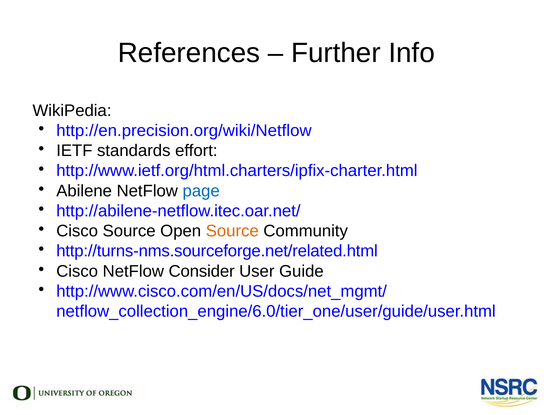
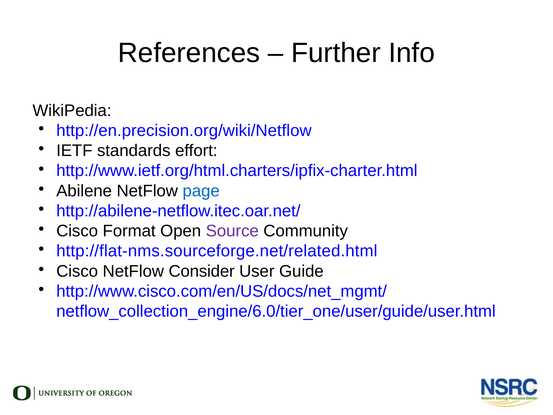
Cisco Source: Source -> Format
Source at (232, 231) colour: orange -> purple
http://turns-nms.sourceforge.net/related.html: http://turns-nms.sourceforge.net/related.html -> http://flat-nms.sourceforge.net/related.html
